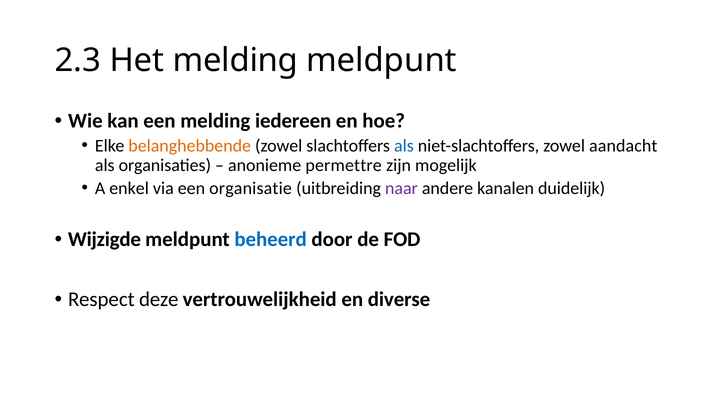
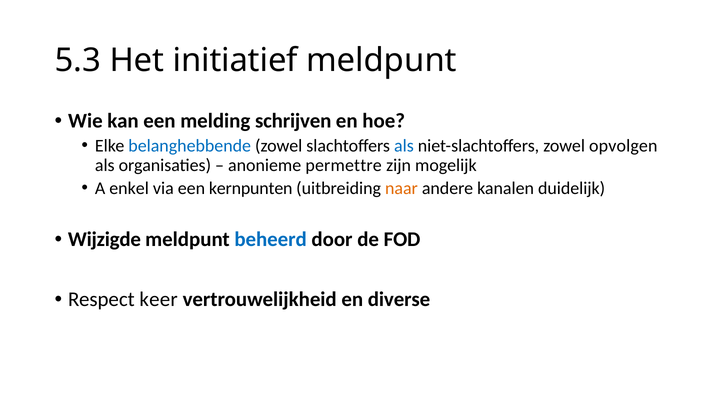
2.3: 2.3 -> 5.3
Het melding: melding -> initiatief
iedereen: iedereen -> schrijven
belanghebbende colour: orange -> blue
aandacht: aandacht -> opvolgen
organisatie: organisatie -> kernpunten
naar colour: purple -> orange
deze: deze -> keer
